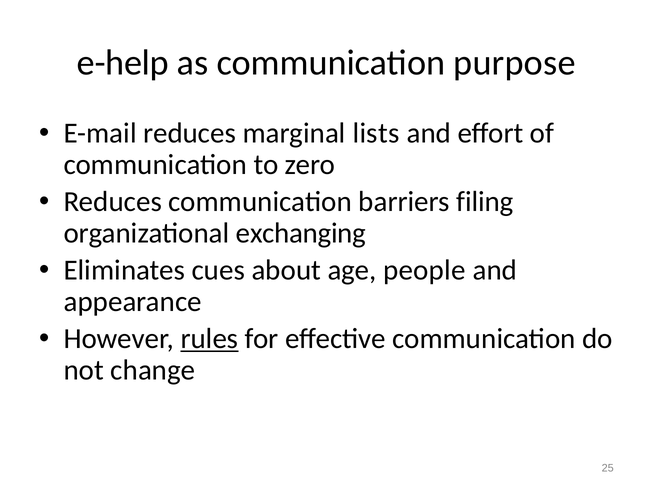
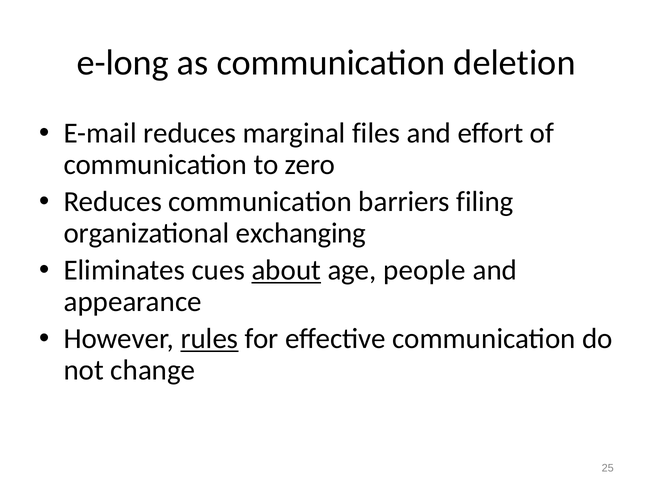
e-help: e-help -> e-long
purpose: purpose -> deletion
lists: lists -> files
about underline: none -> present
